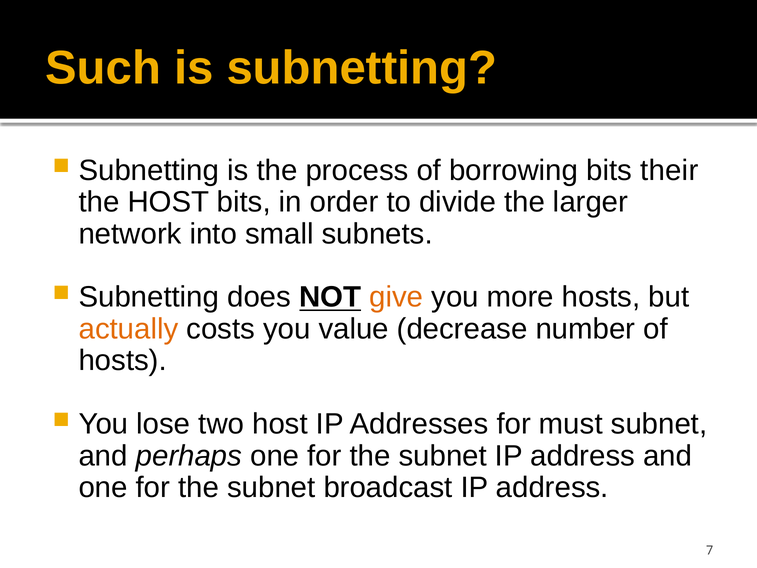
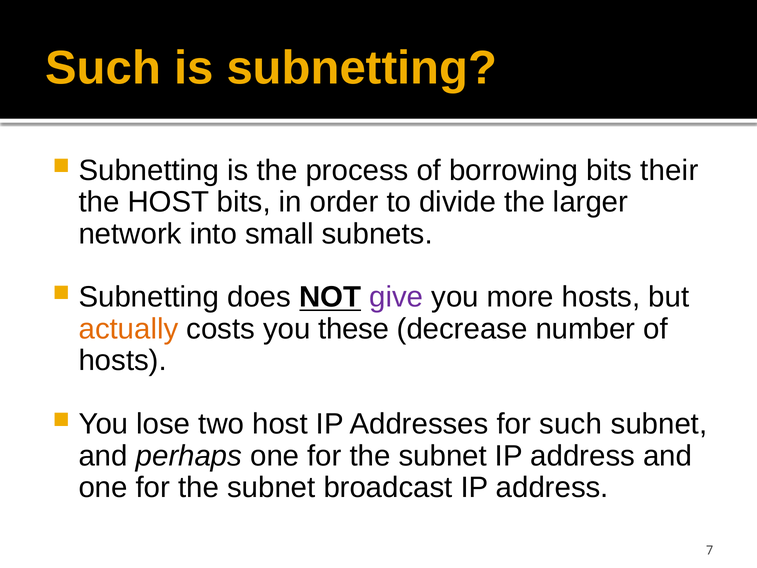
give colour: orange -> purple
value: value -> these
for must: must -> such
